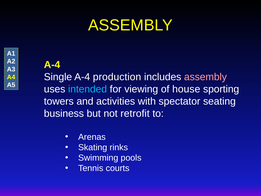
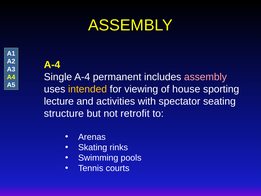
production: production -> permanent
intended colour: light blue -> yellow
towers: towers -> lecture
business: business -> structure
